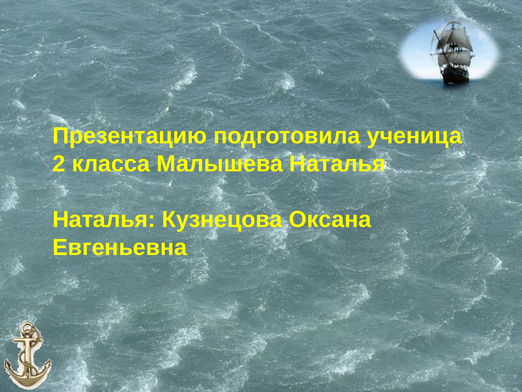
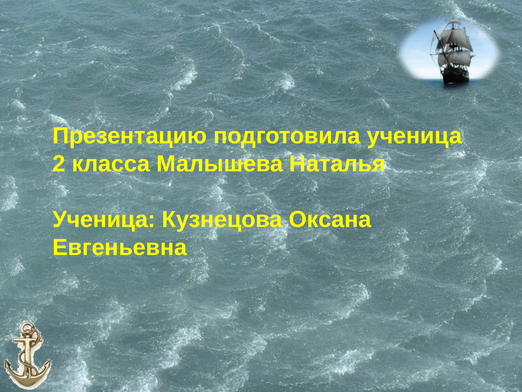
Наталья at (104, 219): Наталья -> Ученица
